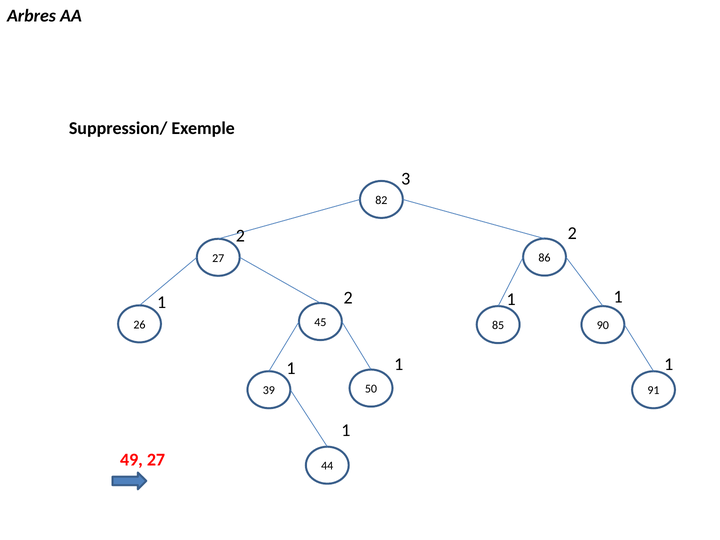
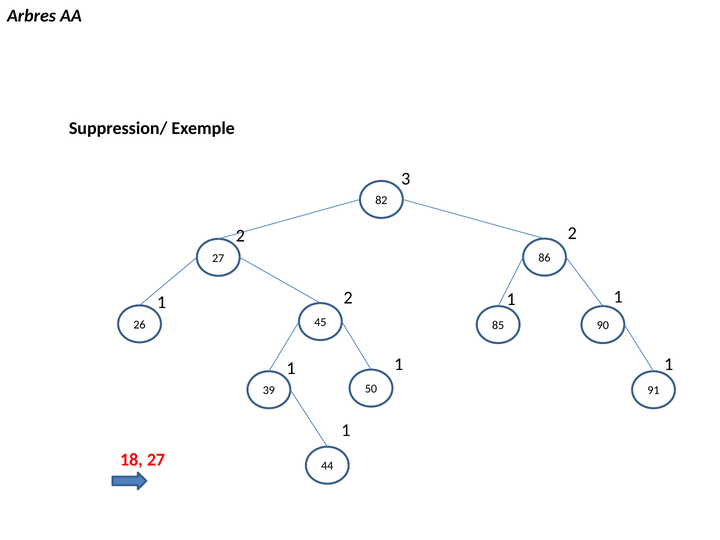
49: 49 -> 18
